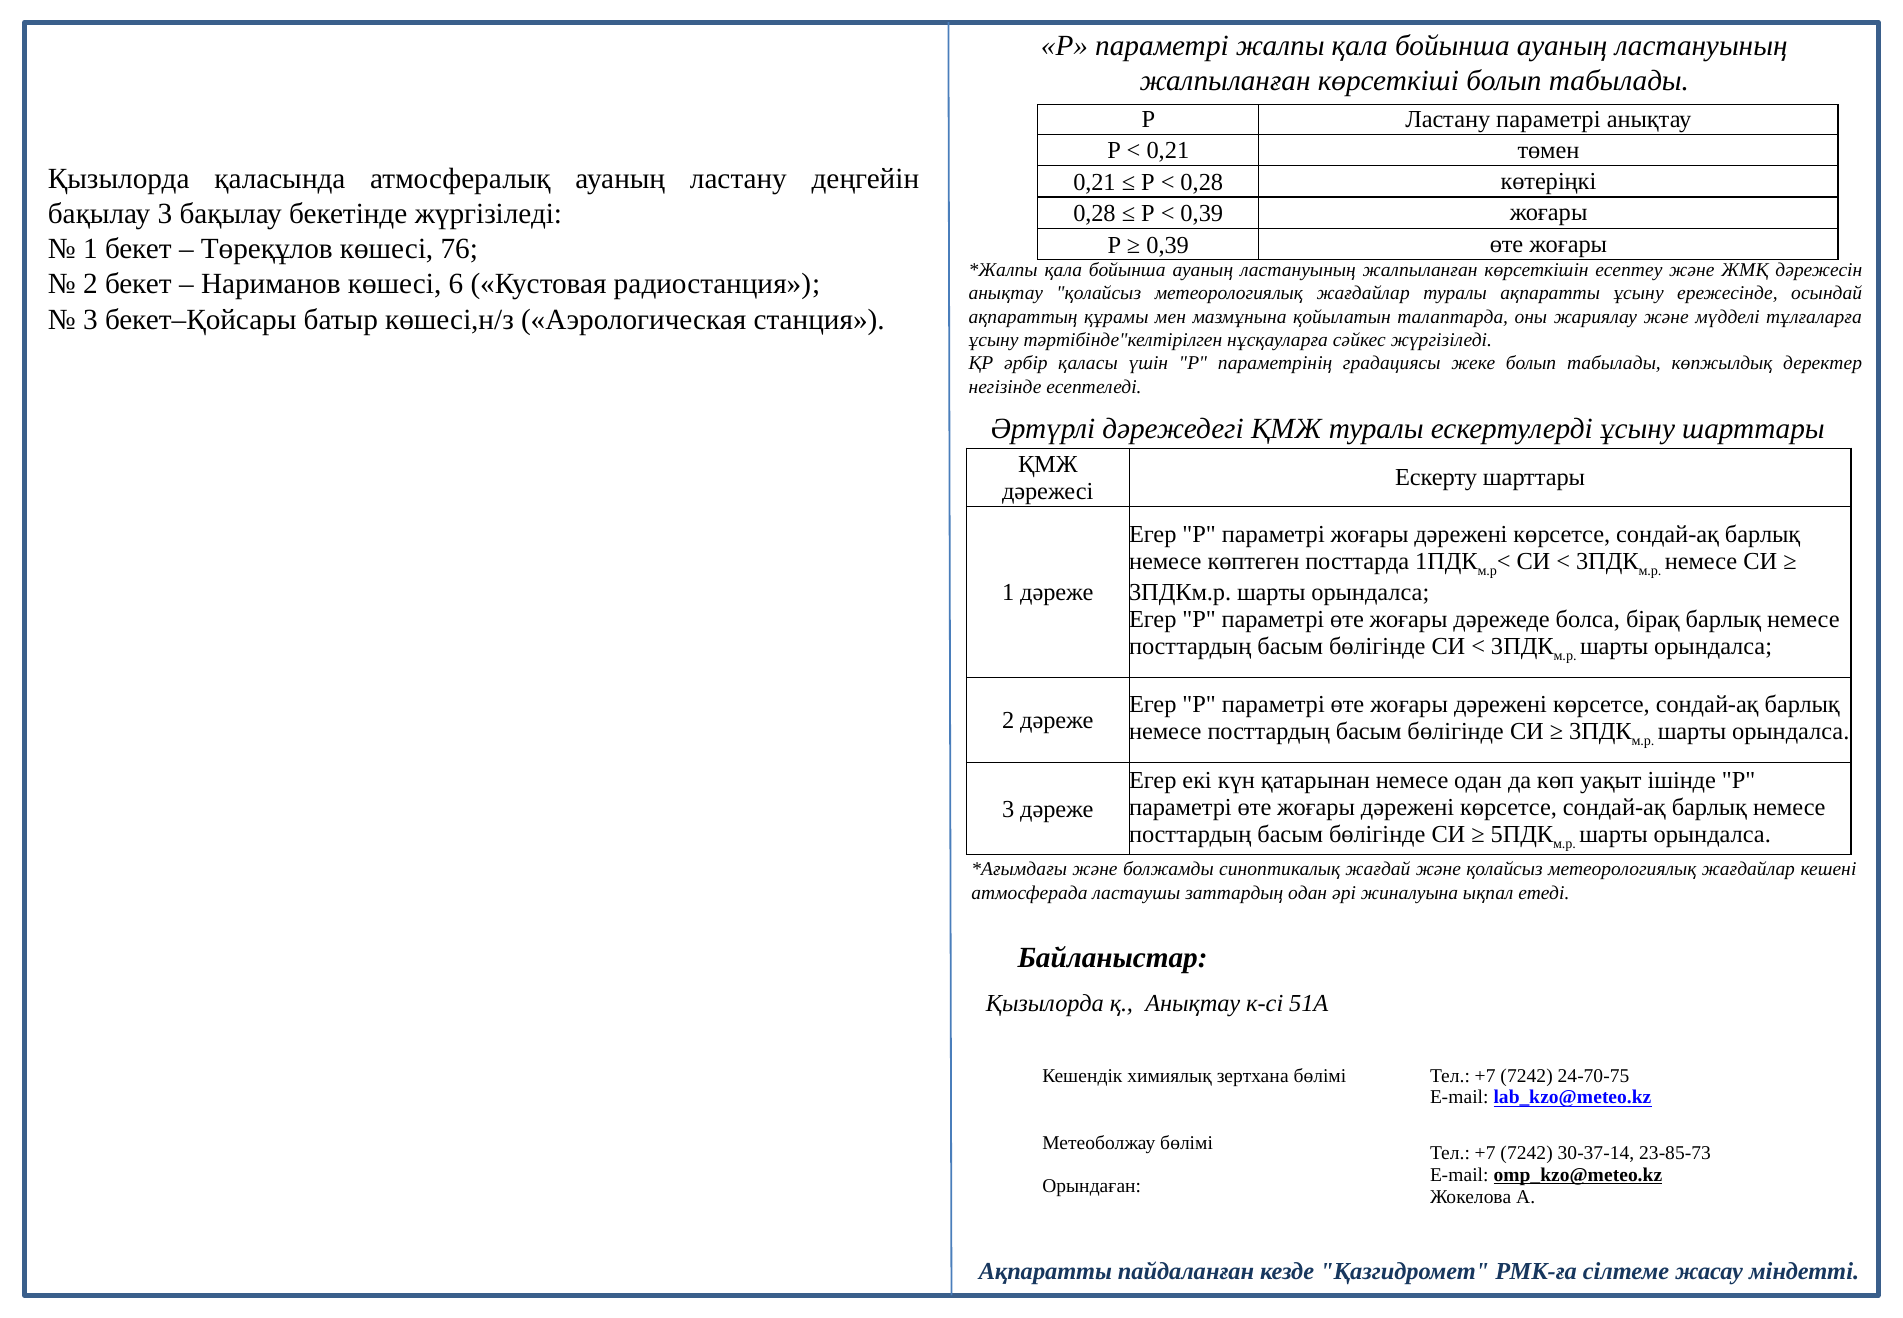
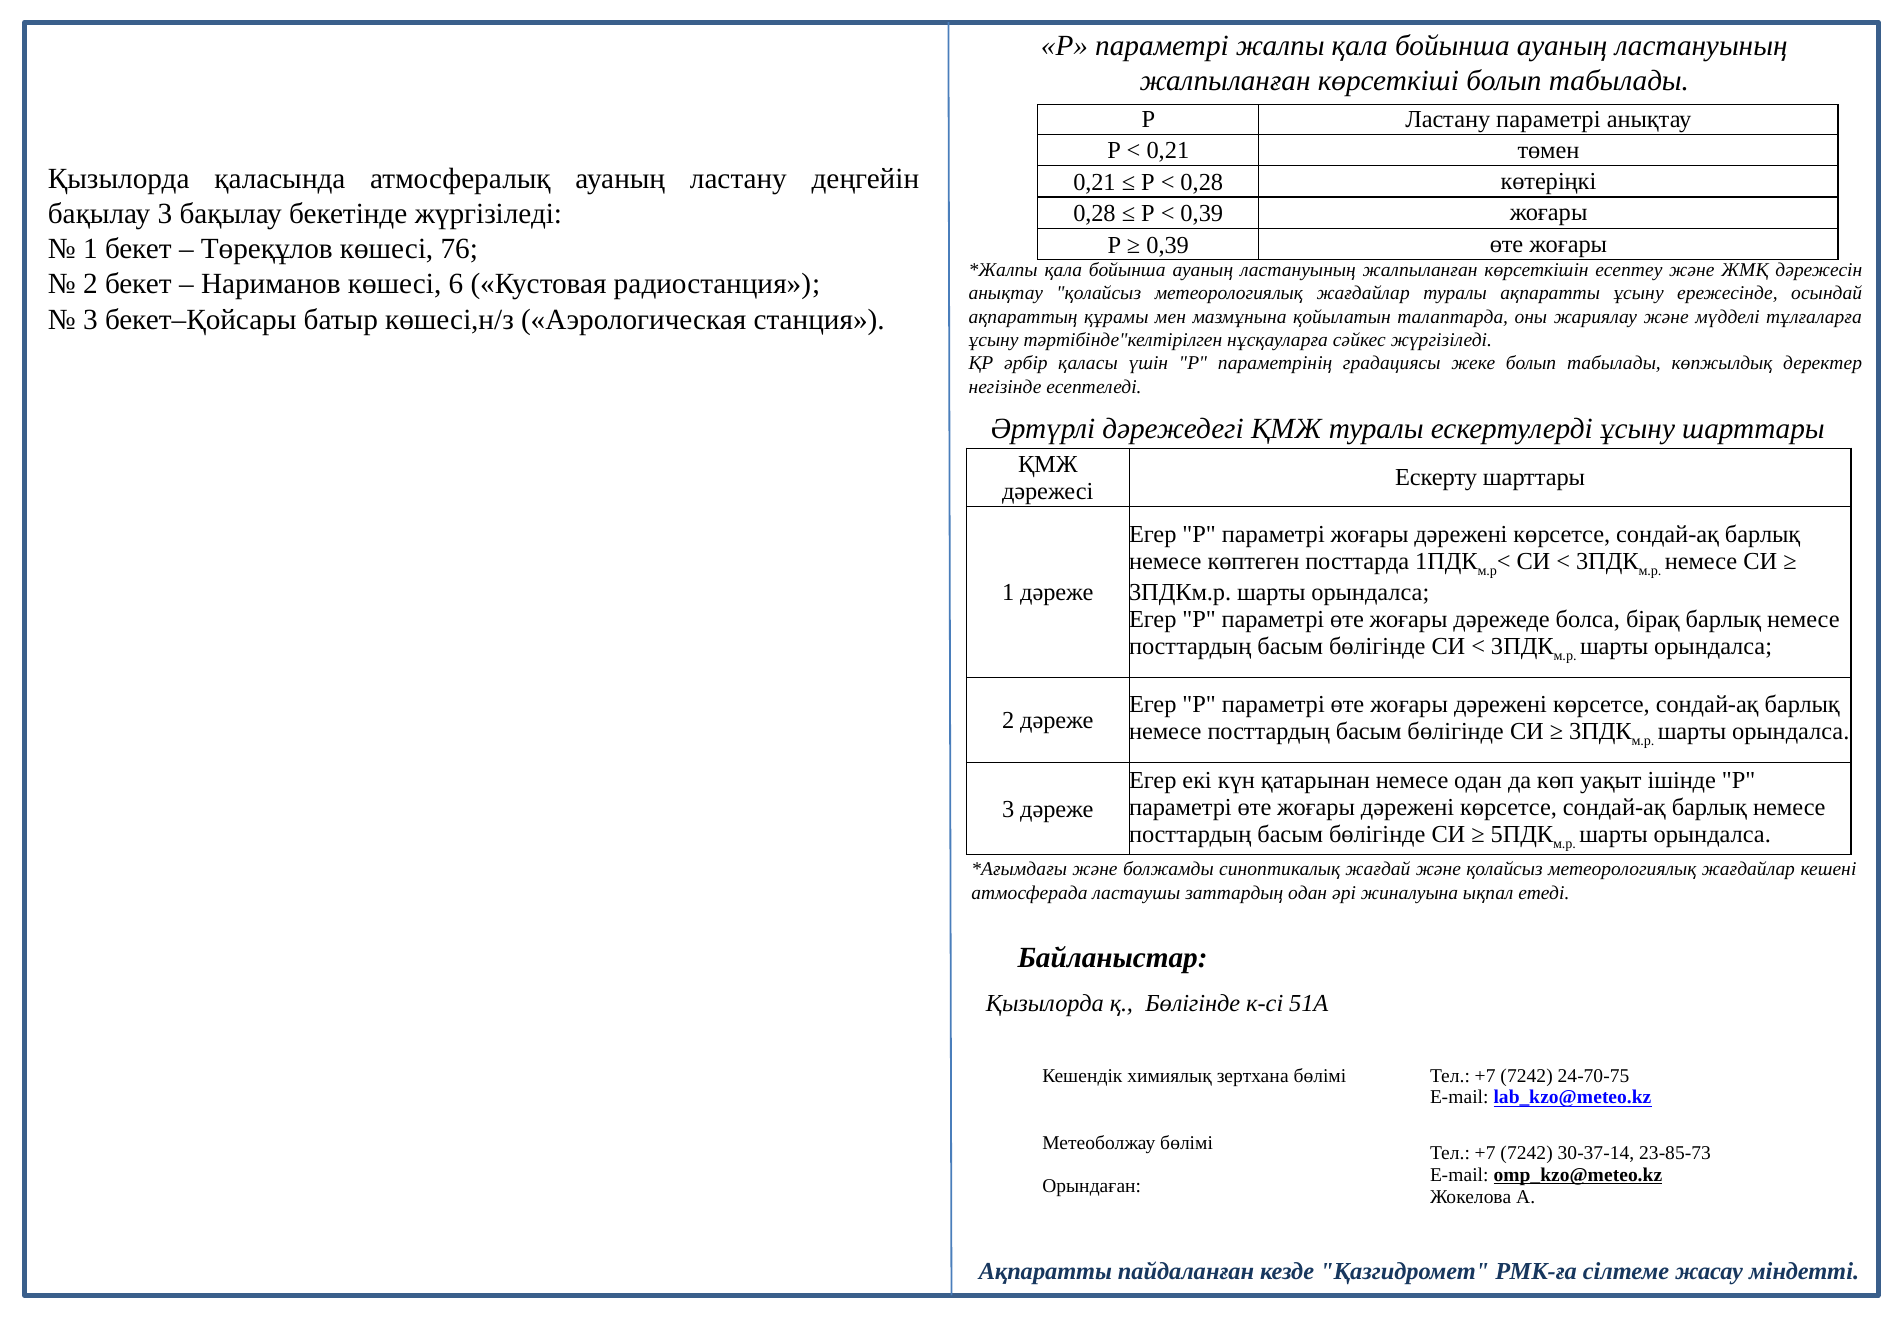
қ Анықтау: Анықтау -> Бөлігінде
